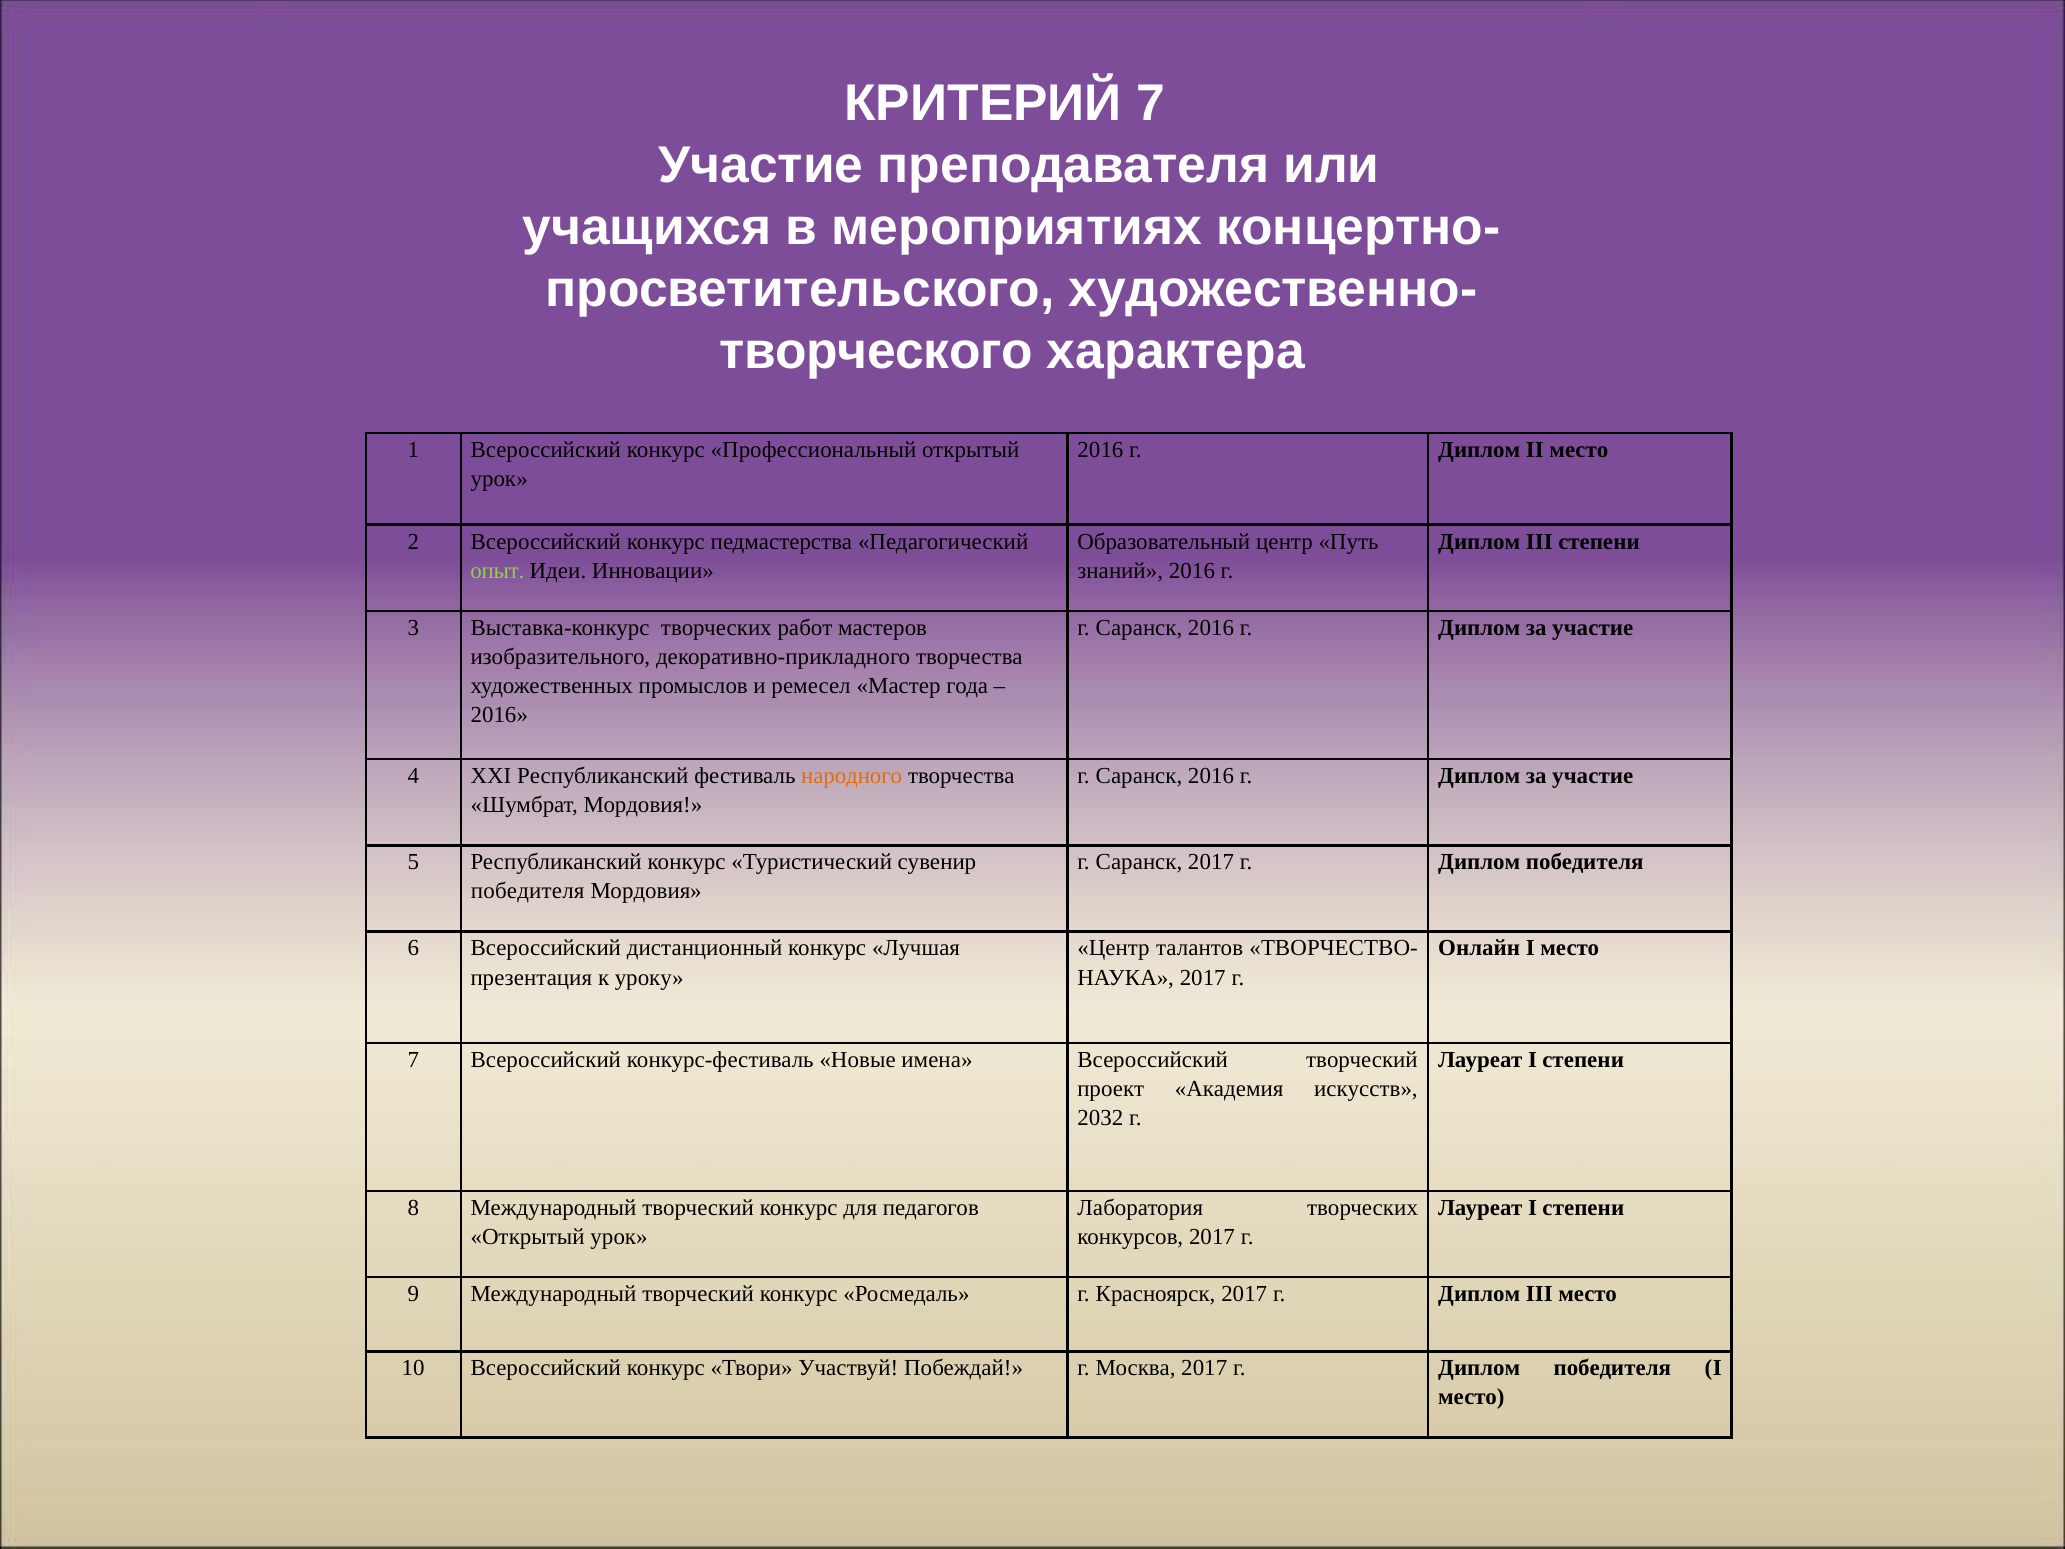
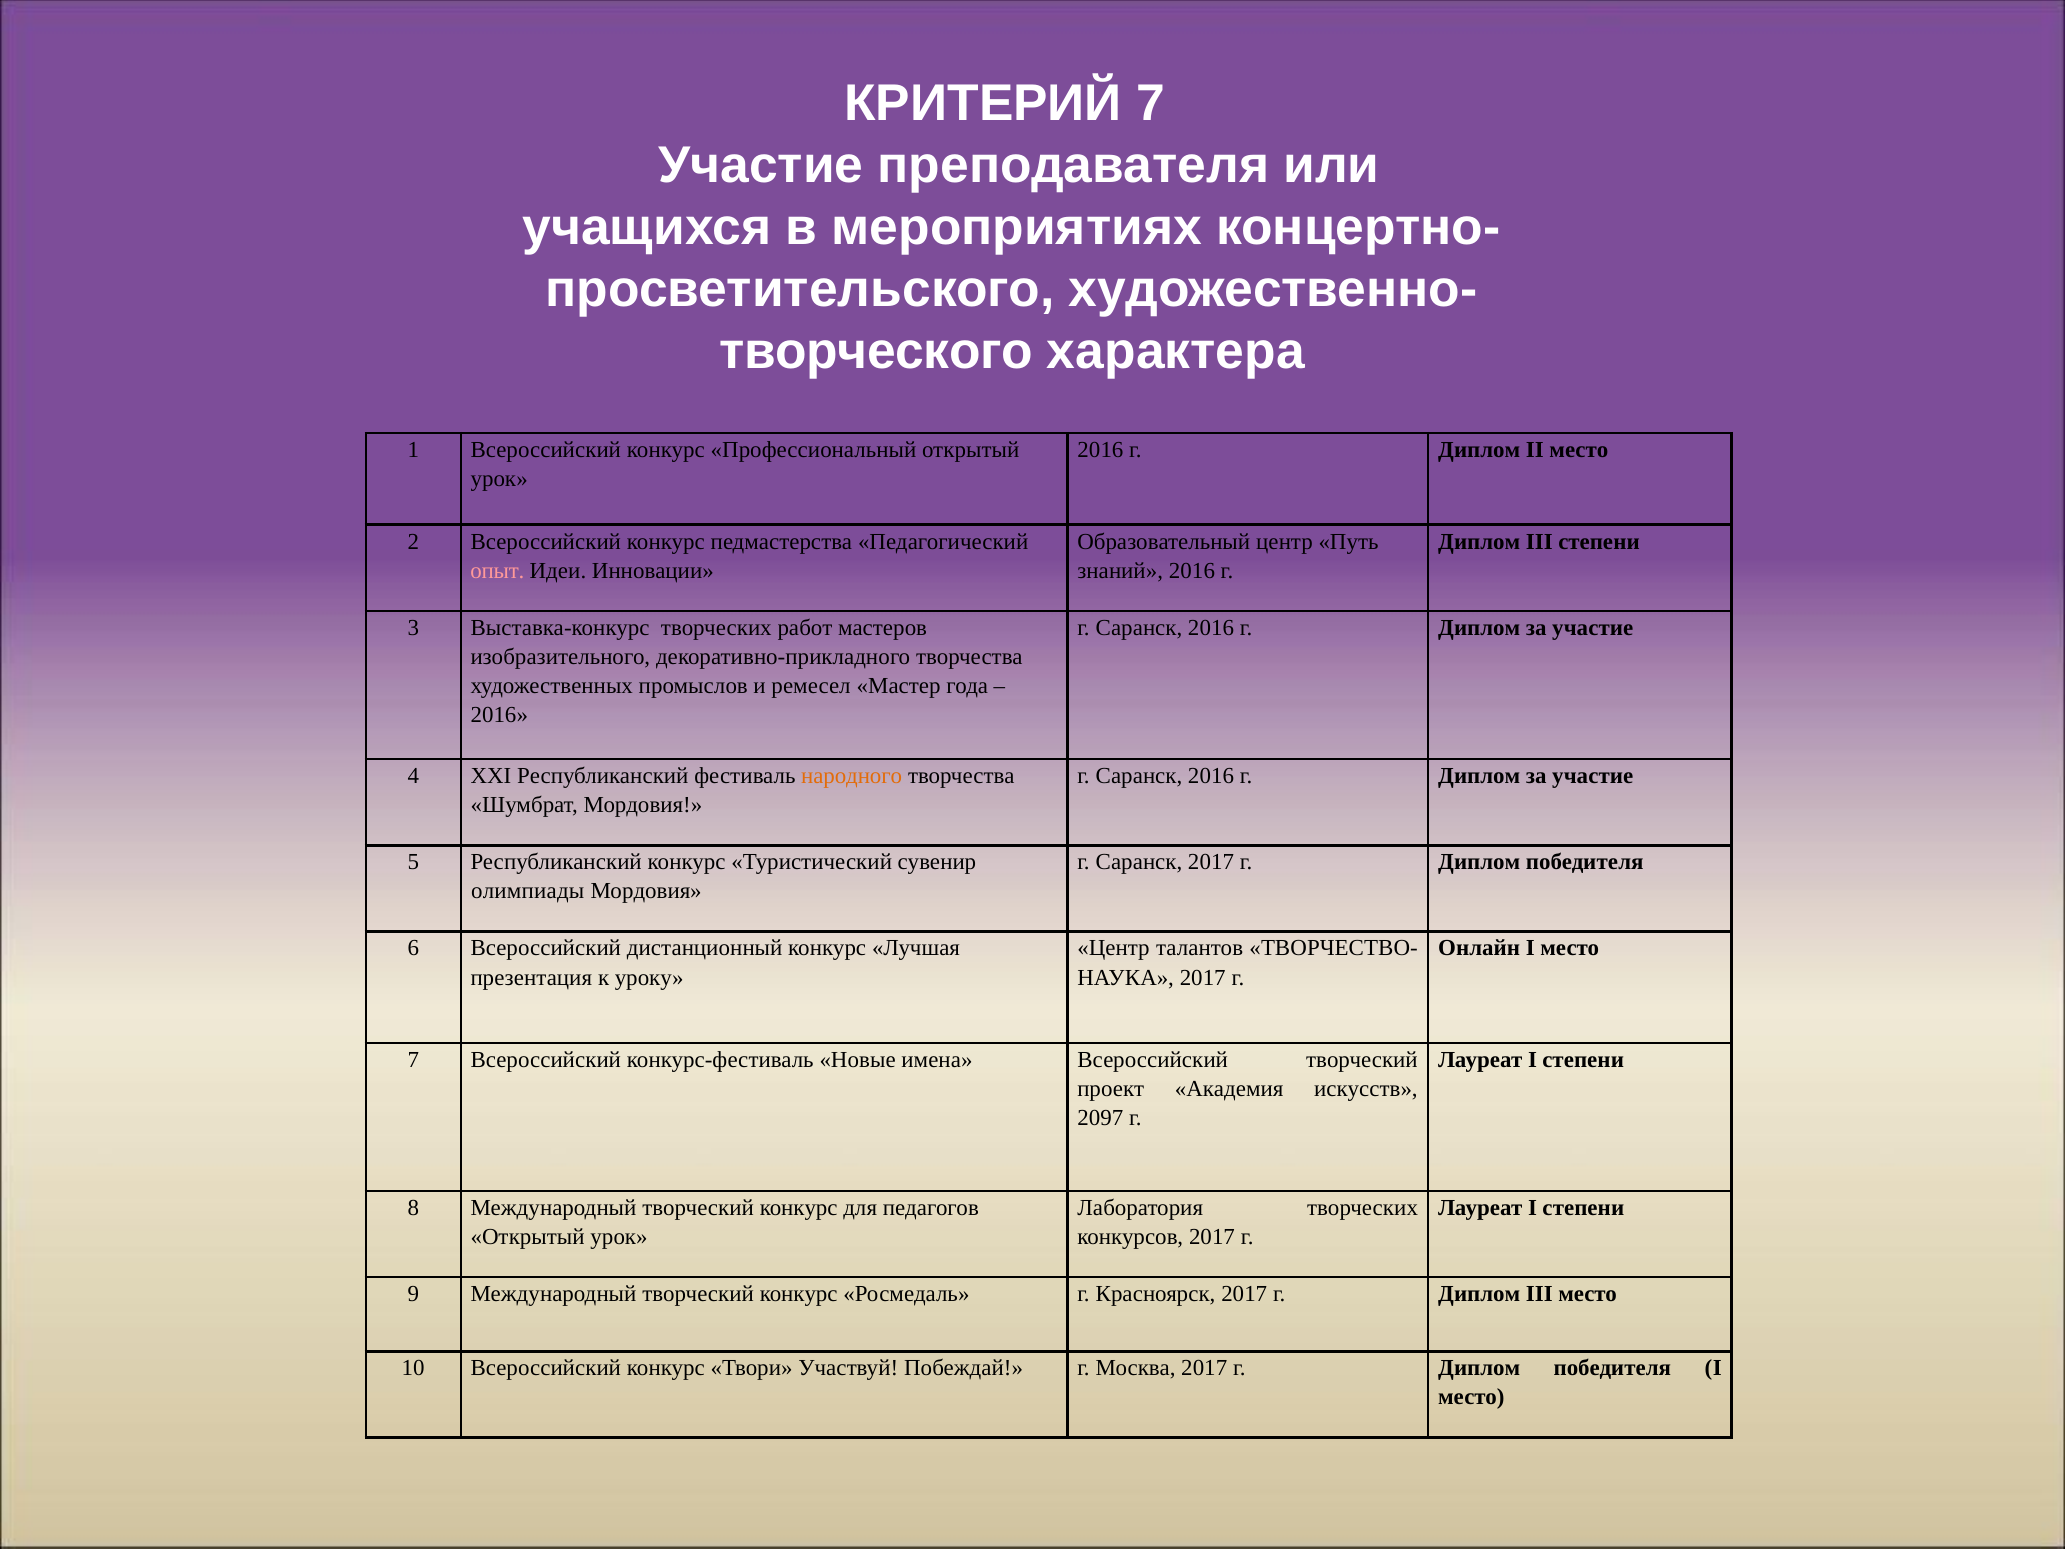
опыт colour: light green -> pink
победителя at (528, 891): победителя -> олимпиады
2032: 2032 -> 2097
